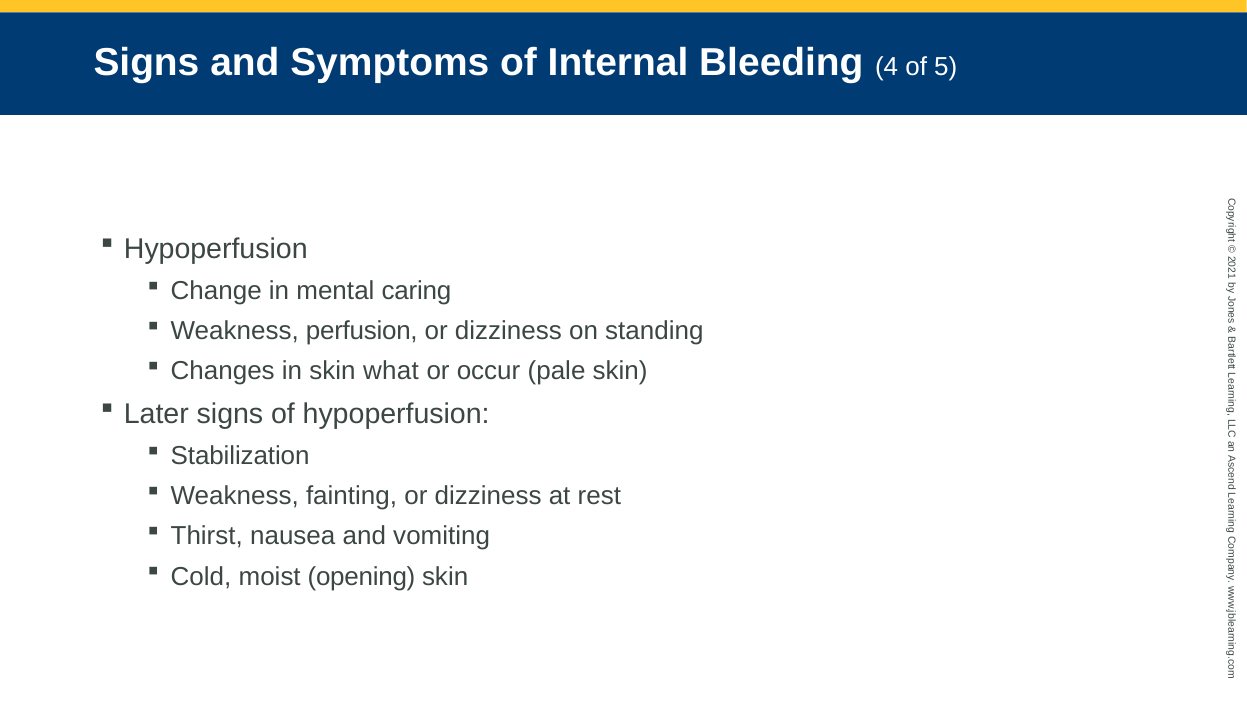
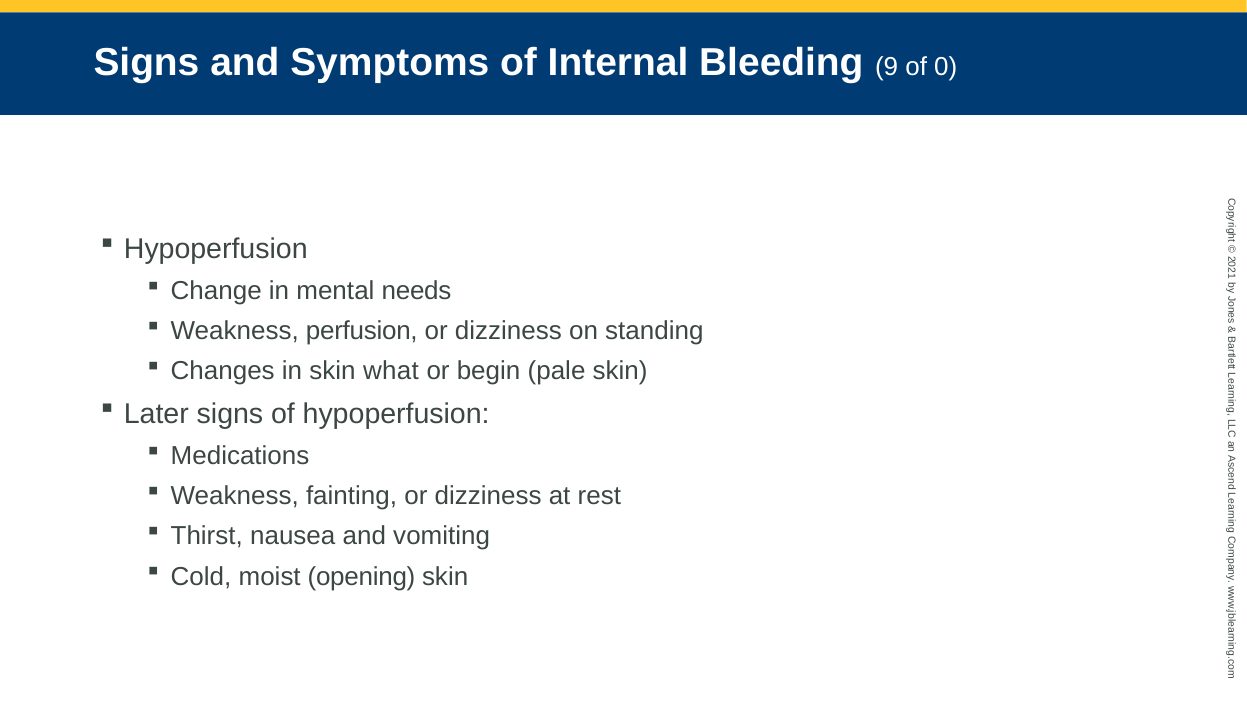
4: 4 -> 9
of 5: 5 -> 0
caring: caring -> needs
occur: occur -> begin
Stabilization: Stabilization -> Medications
